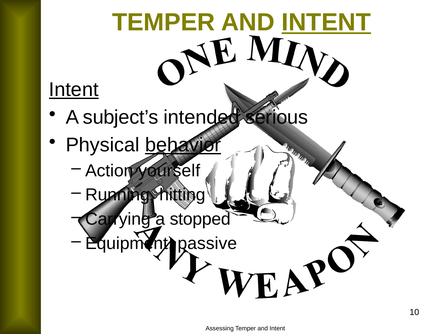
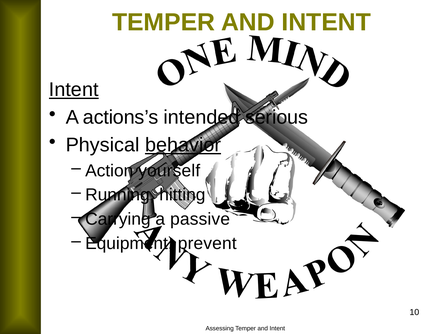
INTENT at (326, 23) underline: present -> none
subject’s: subject’s -> actions’s
stopped: stopped -> passive
passive: passive -> prevent
